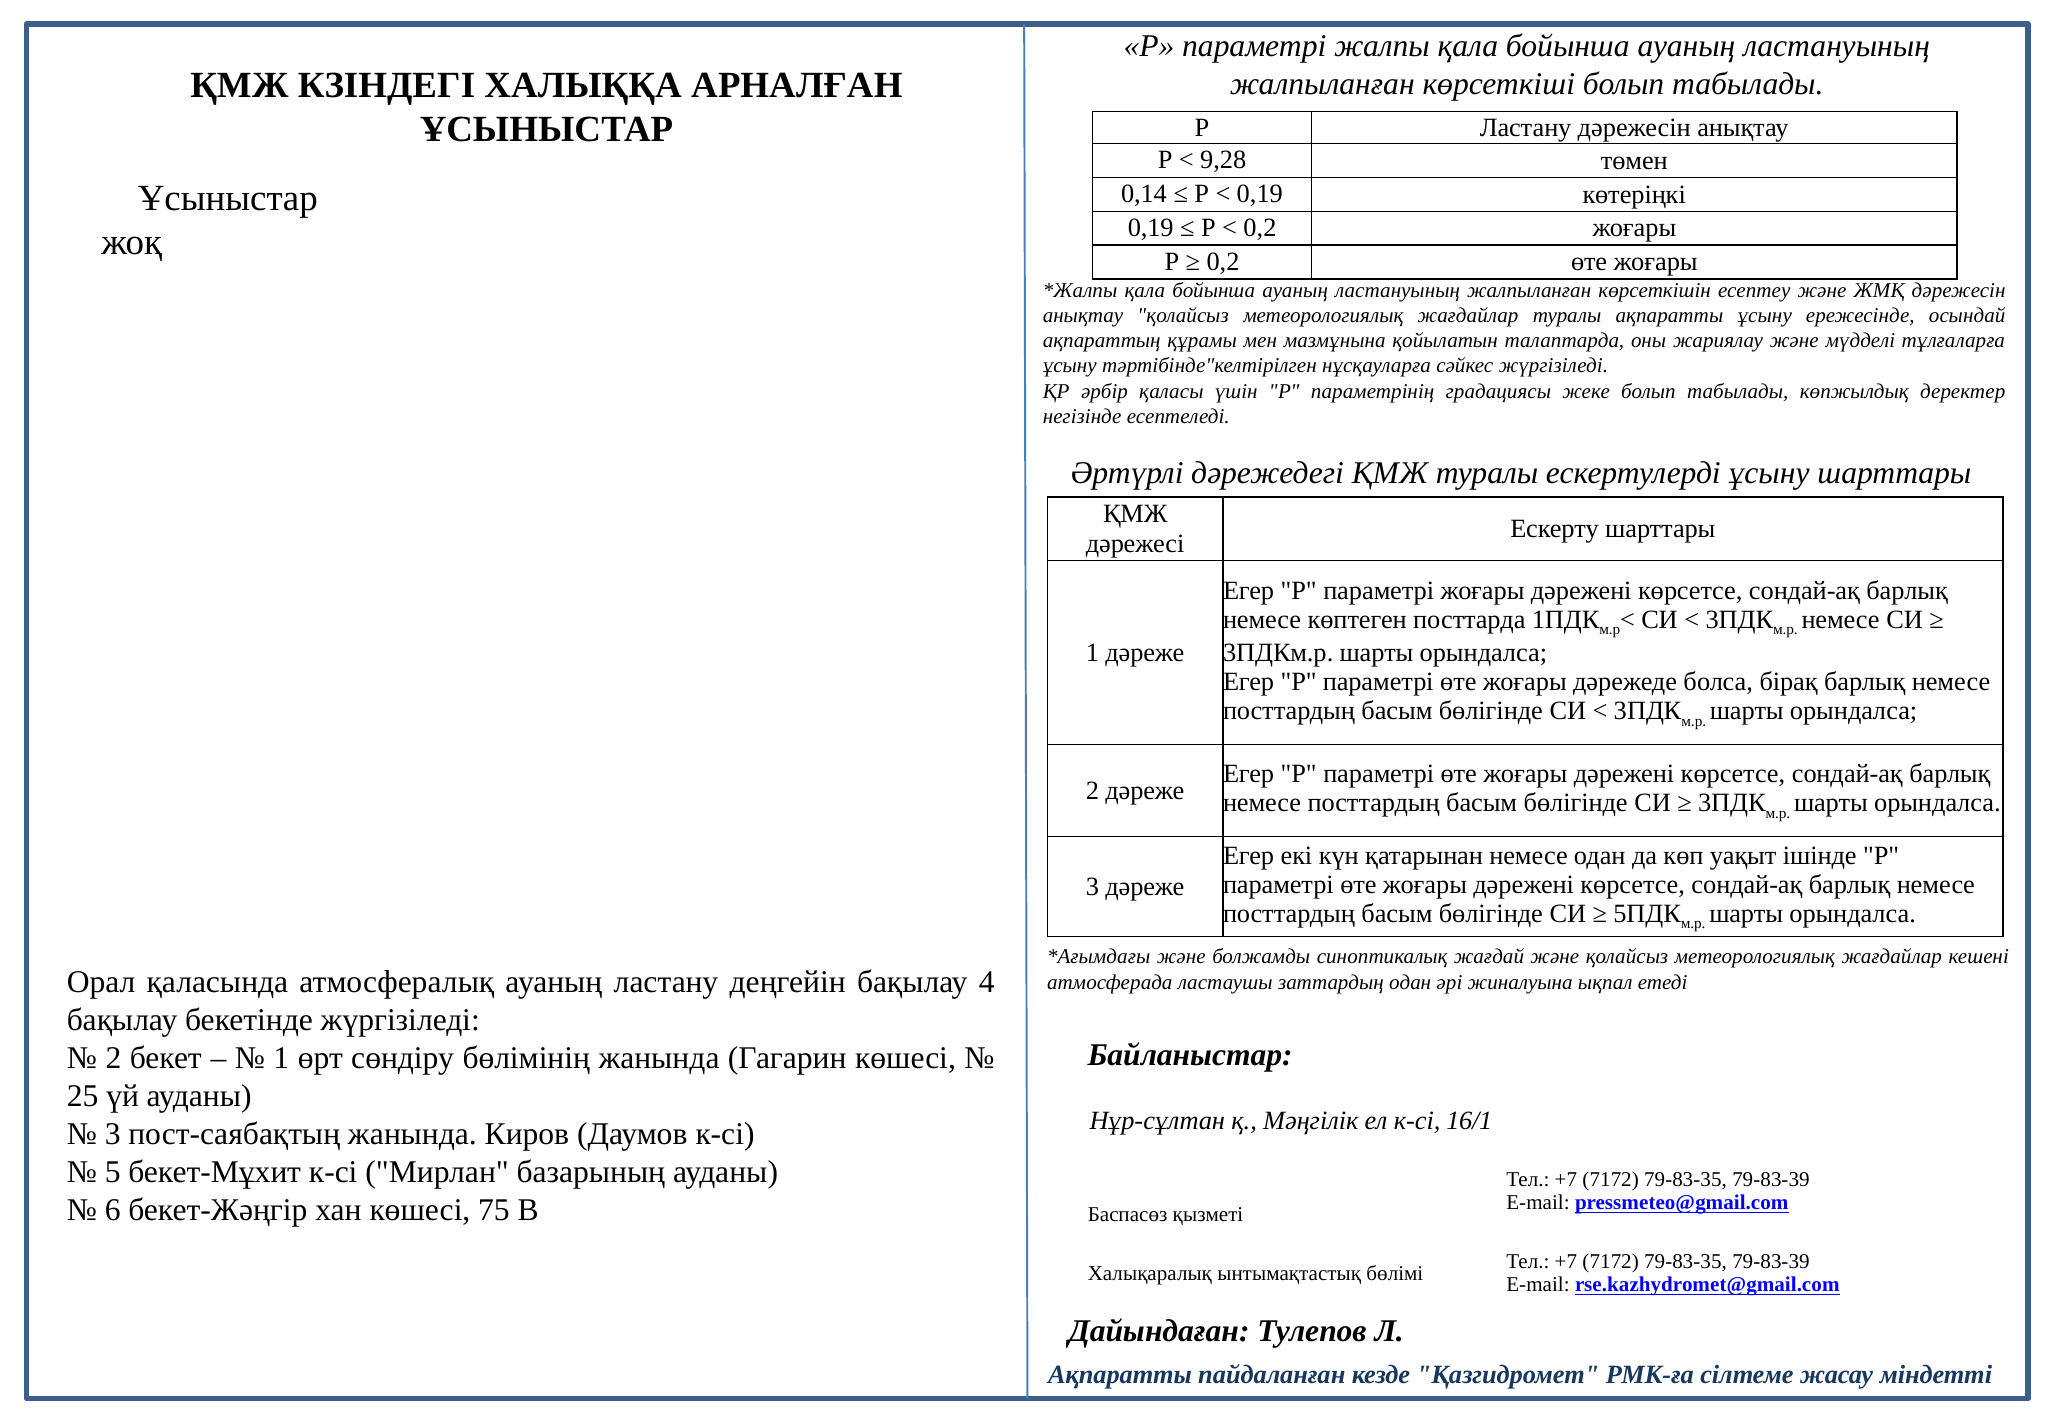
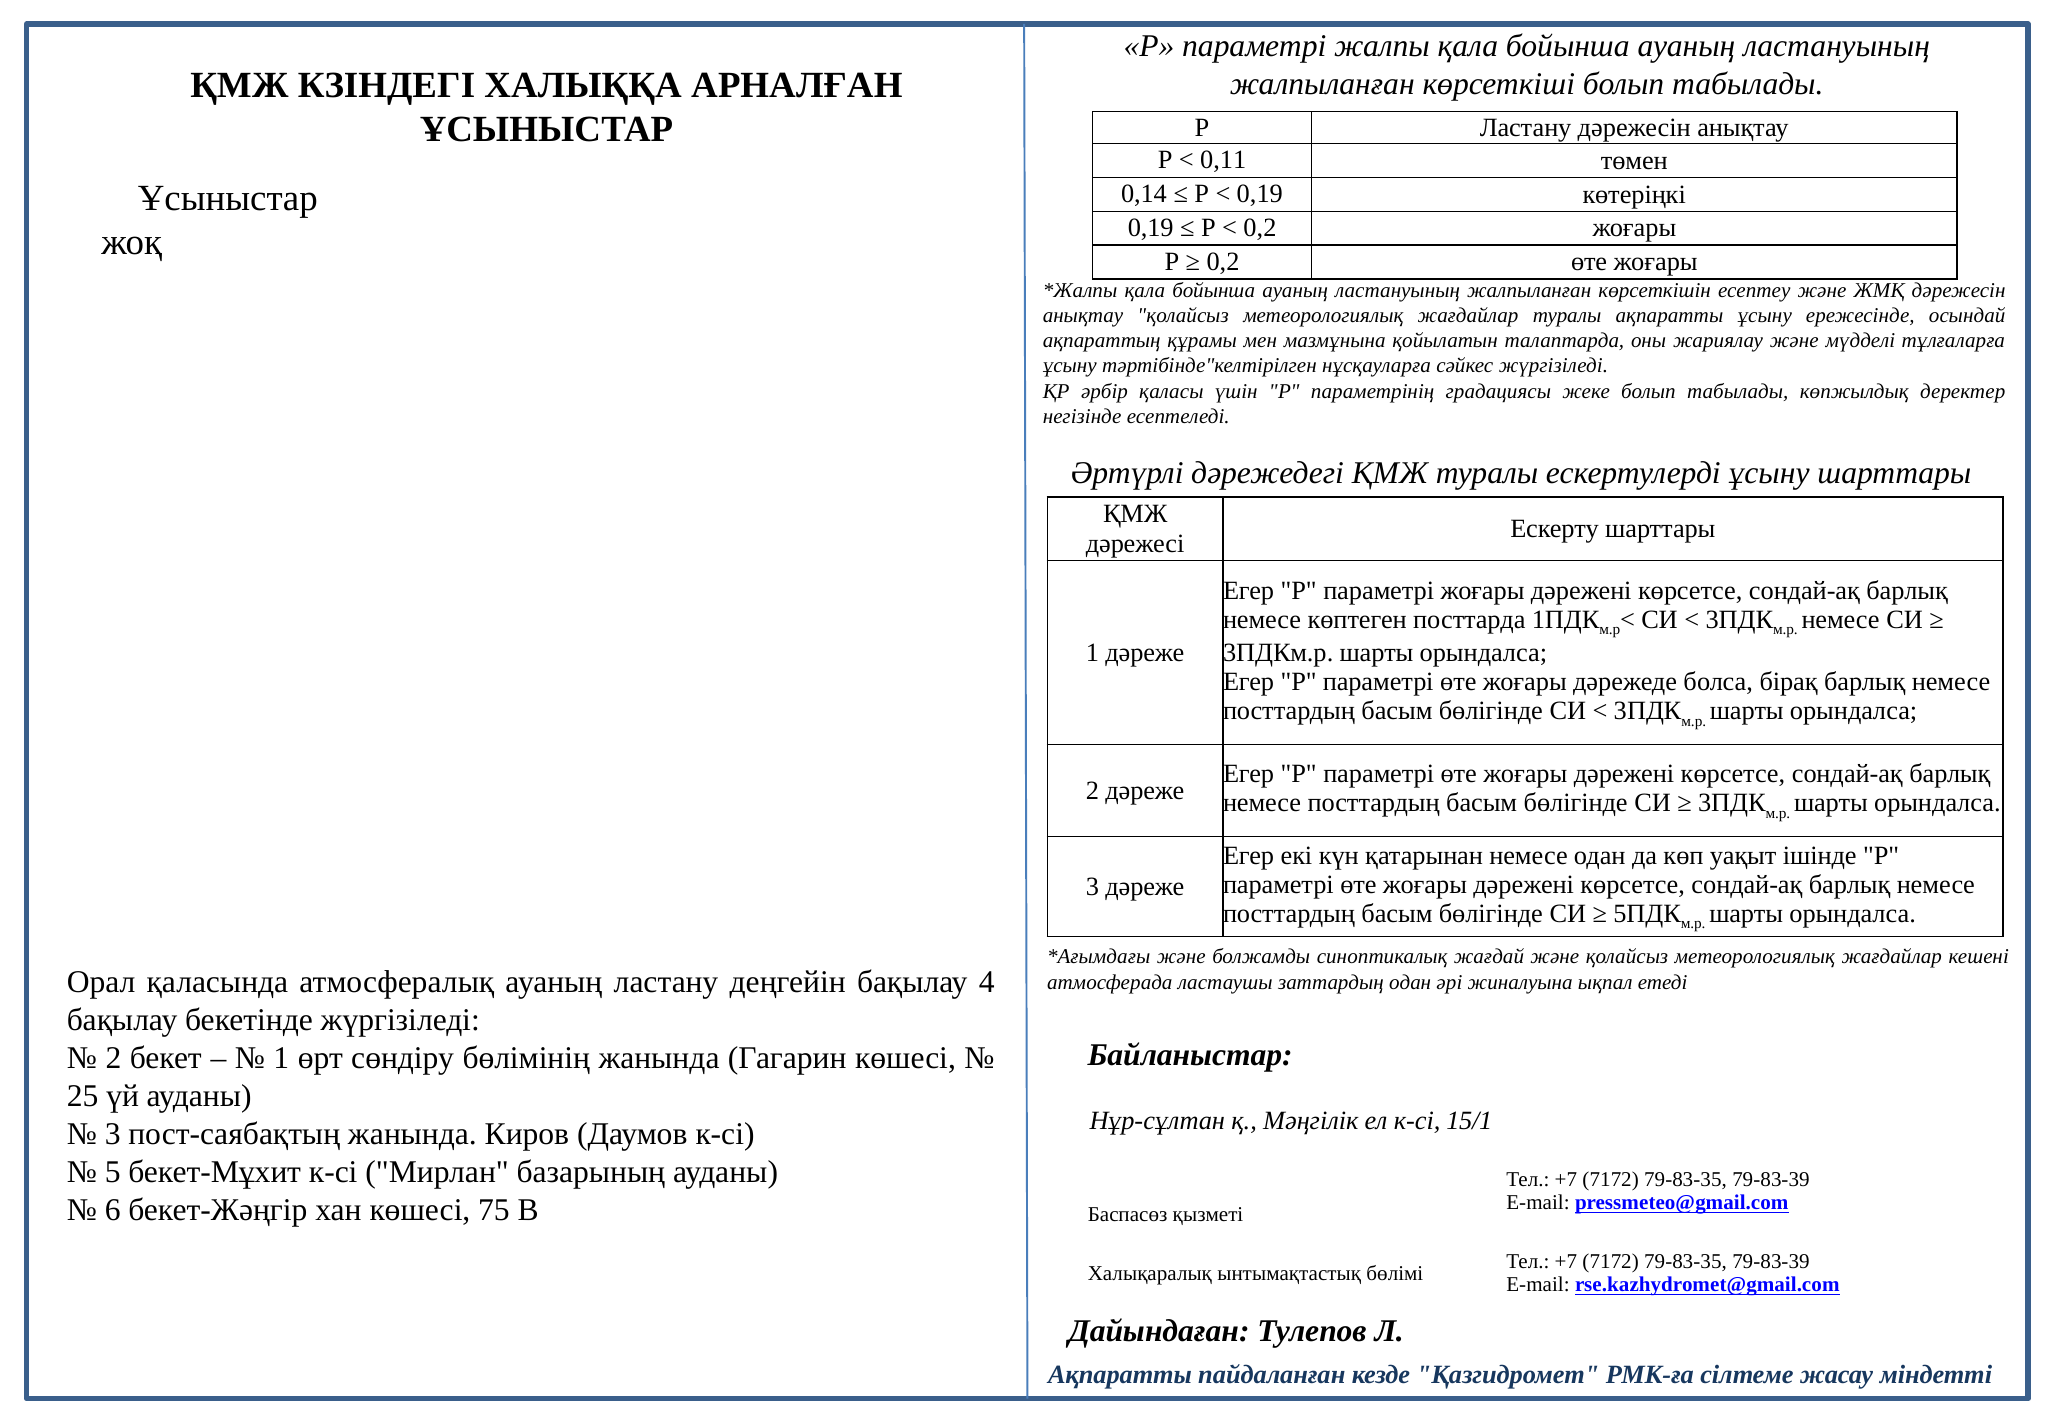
9,28: 9,28 -> 0,11
16/1: 16/1 -> 15/1
